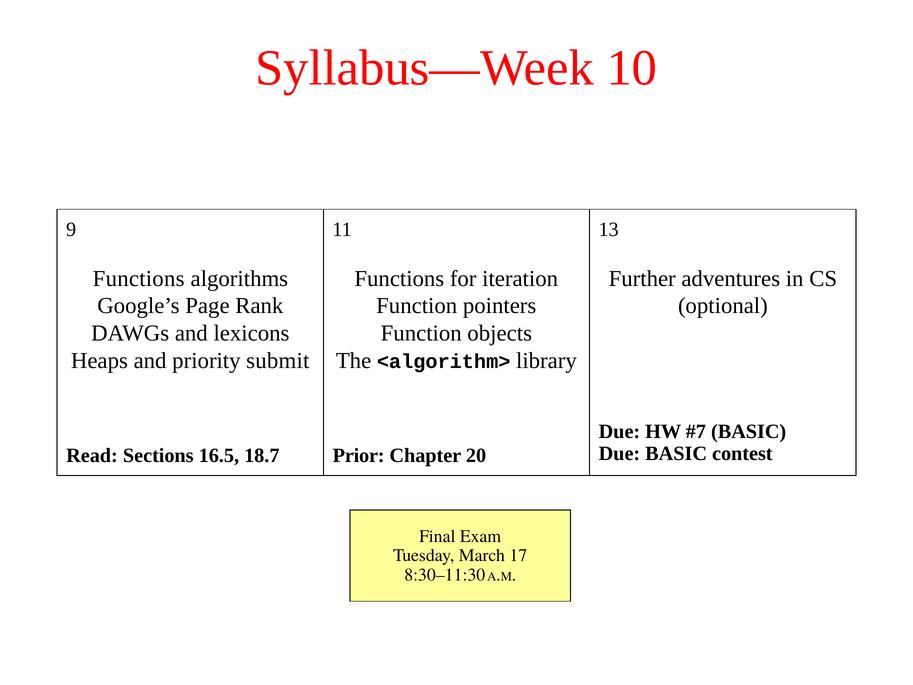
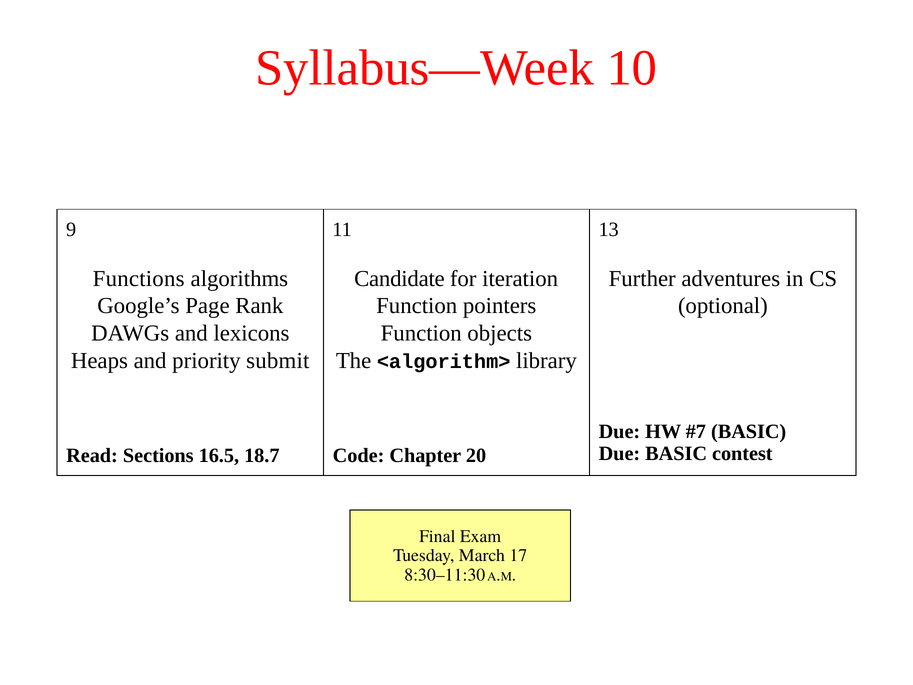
Functions at (399, 278): Functions -> Candidate
Prior: Prior -> Code
